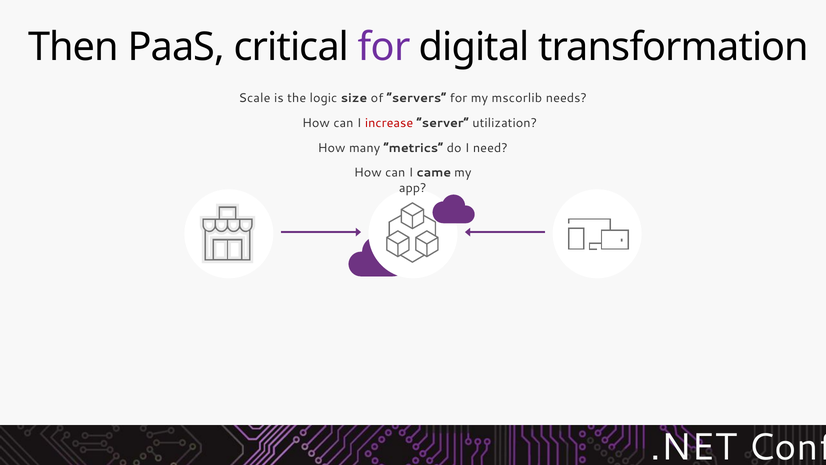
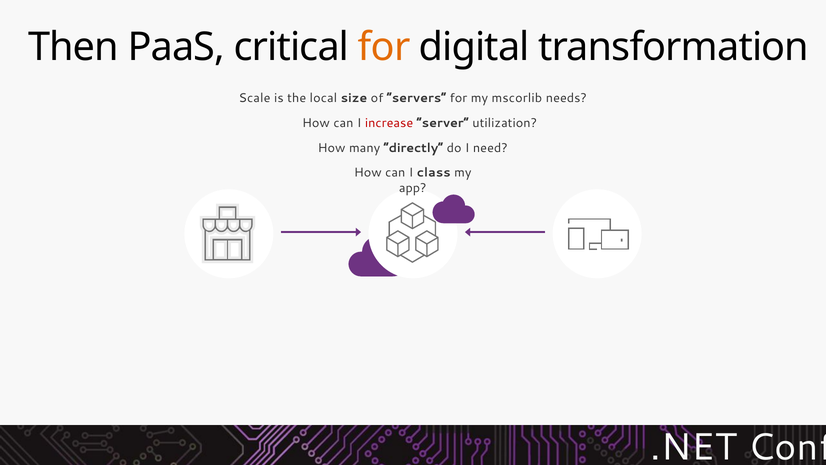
for at (384, 47) colour: purple -> orange
logic: logic -> local
metrics: metrics -> directly
came: came -> class
